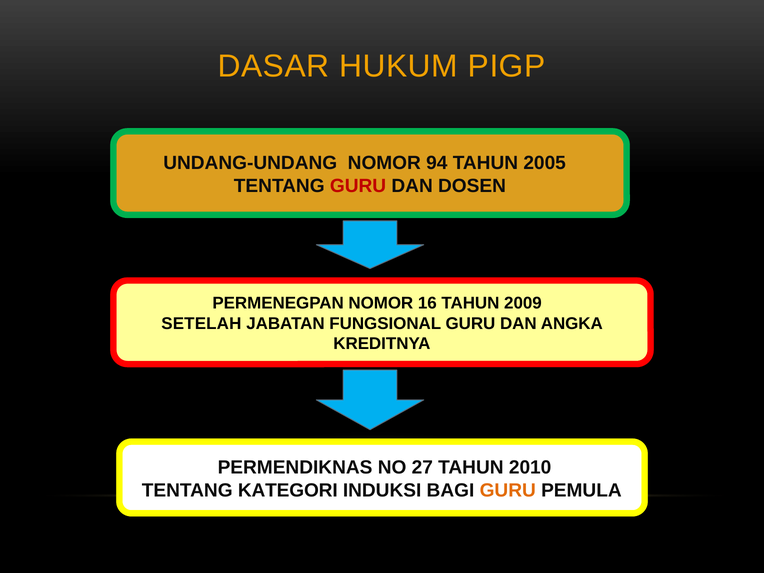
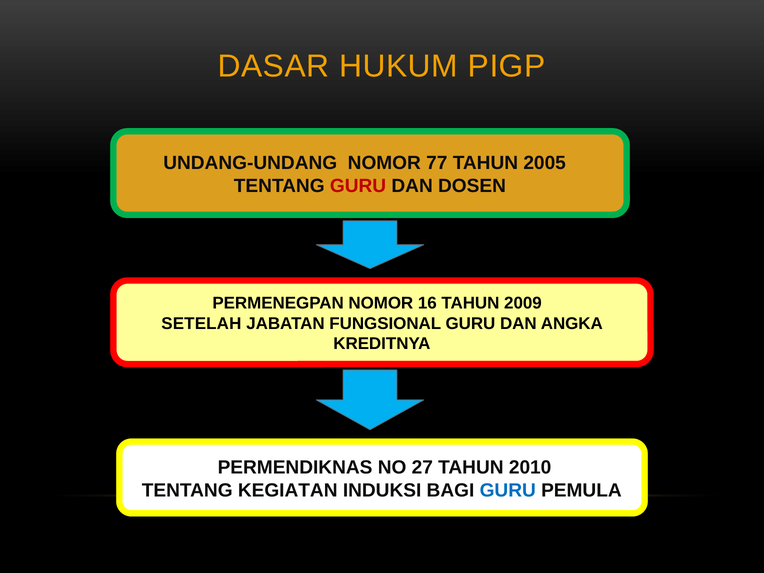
94: 94 -> 77
KATEGORI: KATEGORI -> KEGIATAN
GURU at (508, 490) colour: orange -> blue
